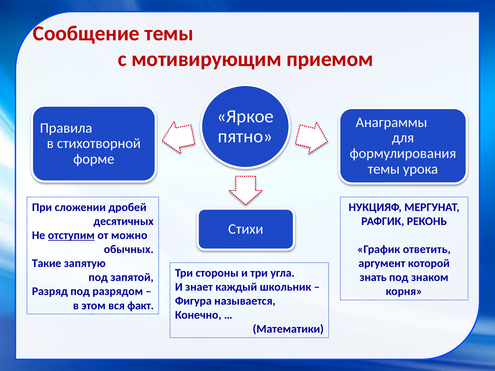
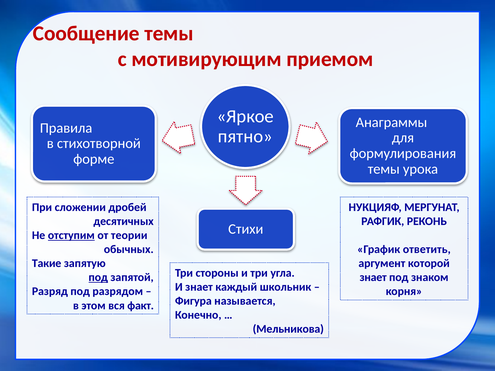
можно: можно -> теории
под at (98, 278) underline: none -> present
знать at (373, 278): знать -> знает
Математики: Математики -> Мельникова
